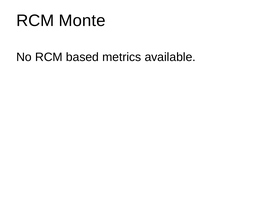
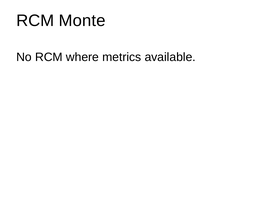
based: based -> where
